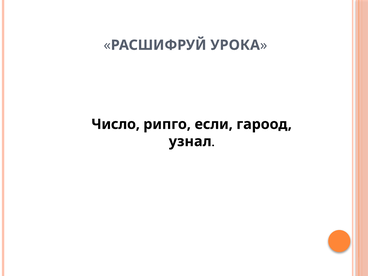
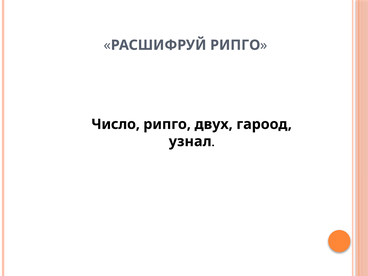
РАСШИФРУЙ УРОКА: УРОКА -> РИПГО
если: если -> двух
